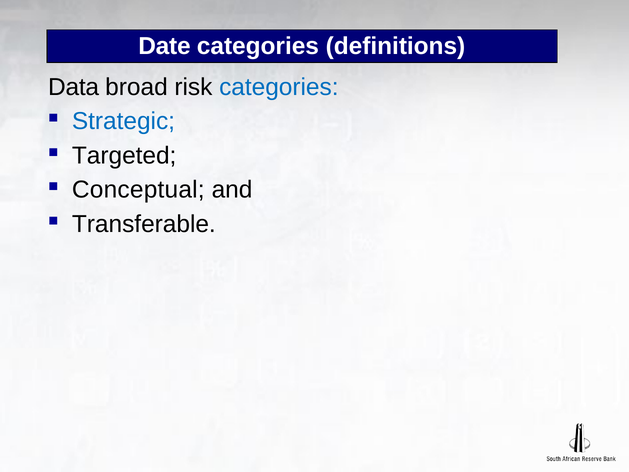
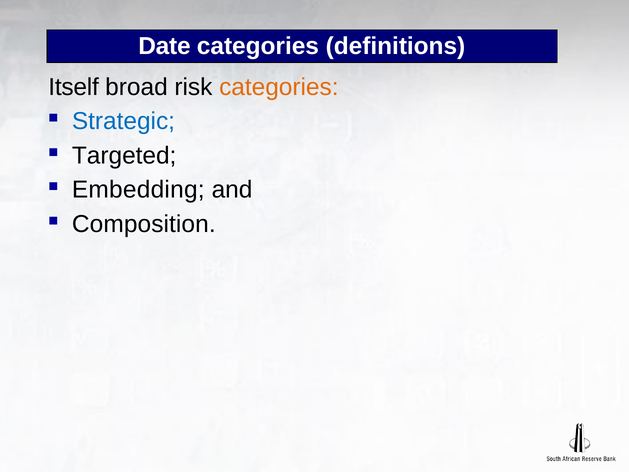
Data: Data -> Itself
categories at (279, 87) colour: blue -> orange
Conceptual: Conceptual -> Embedding
Transferable: Transferable -> Composition
